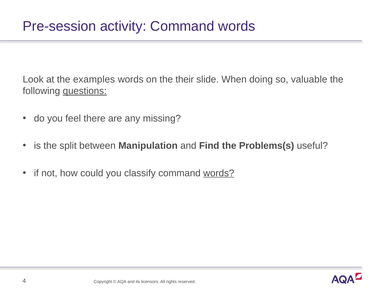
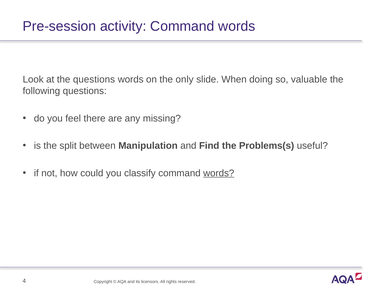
the examples: examples -> questions
their: their -> only
questions at (85, 91) underline: present -> none
